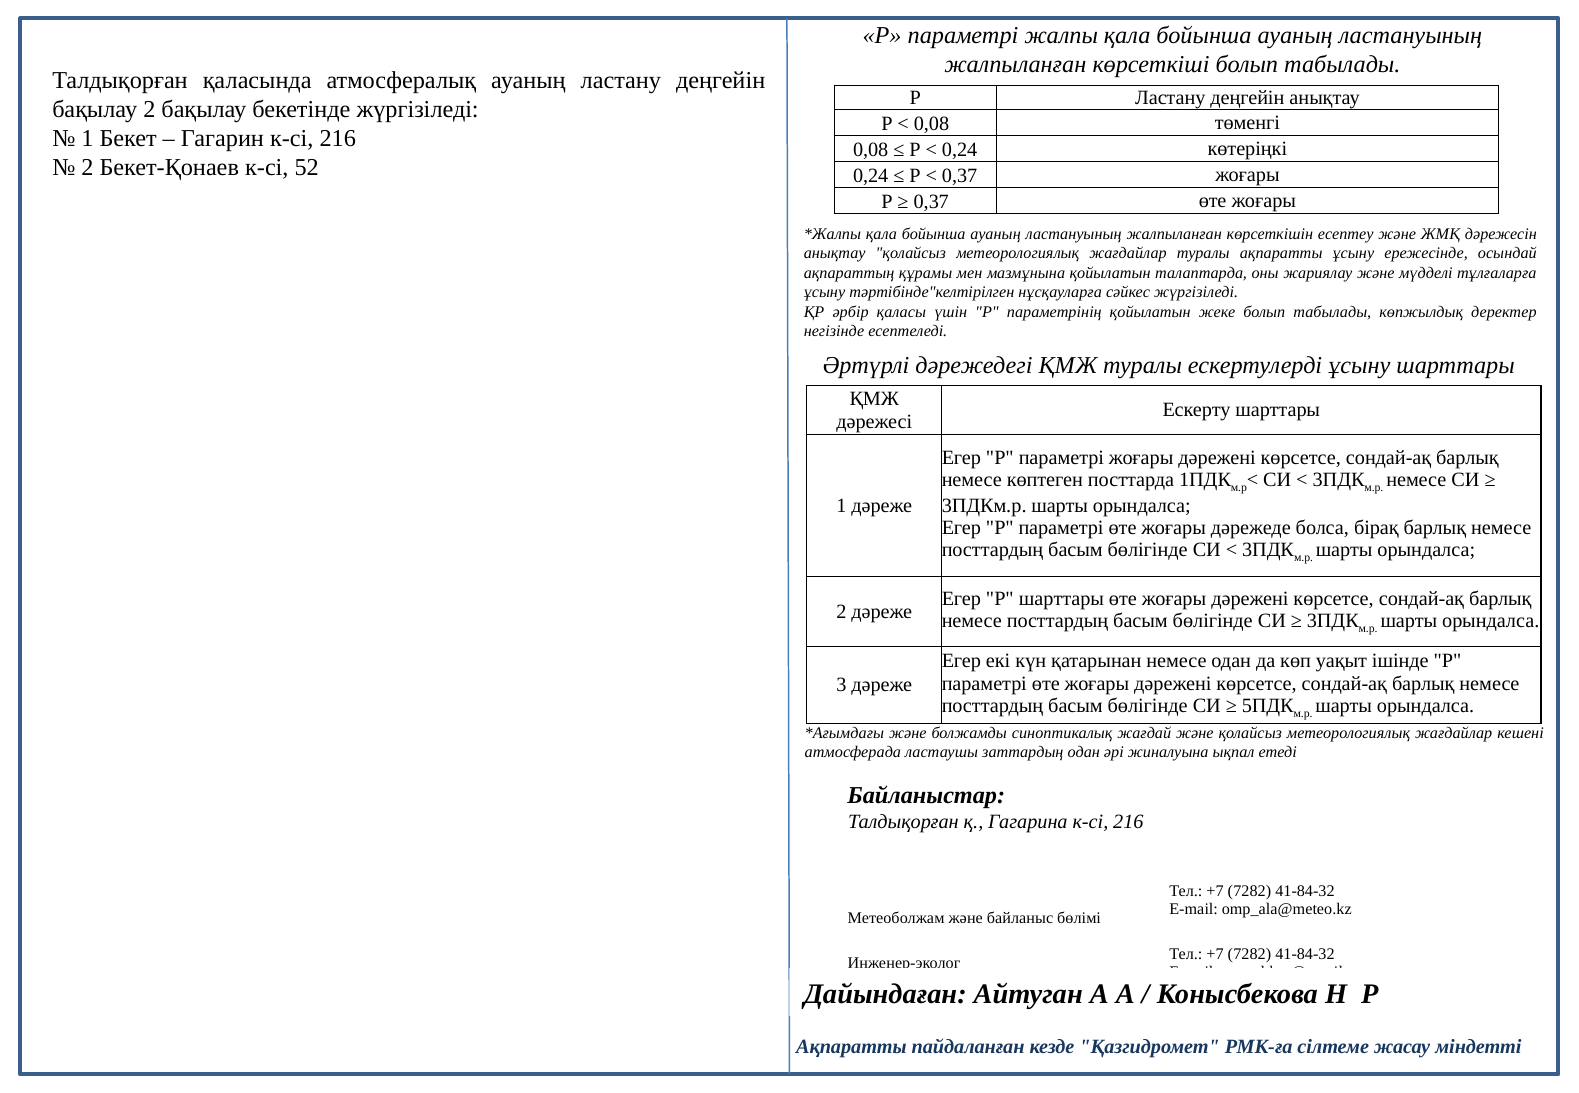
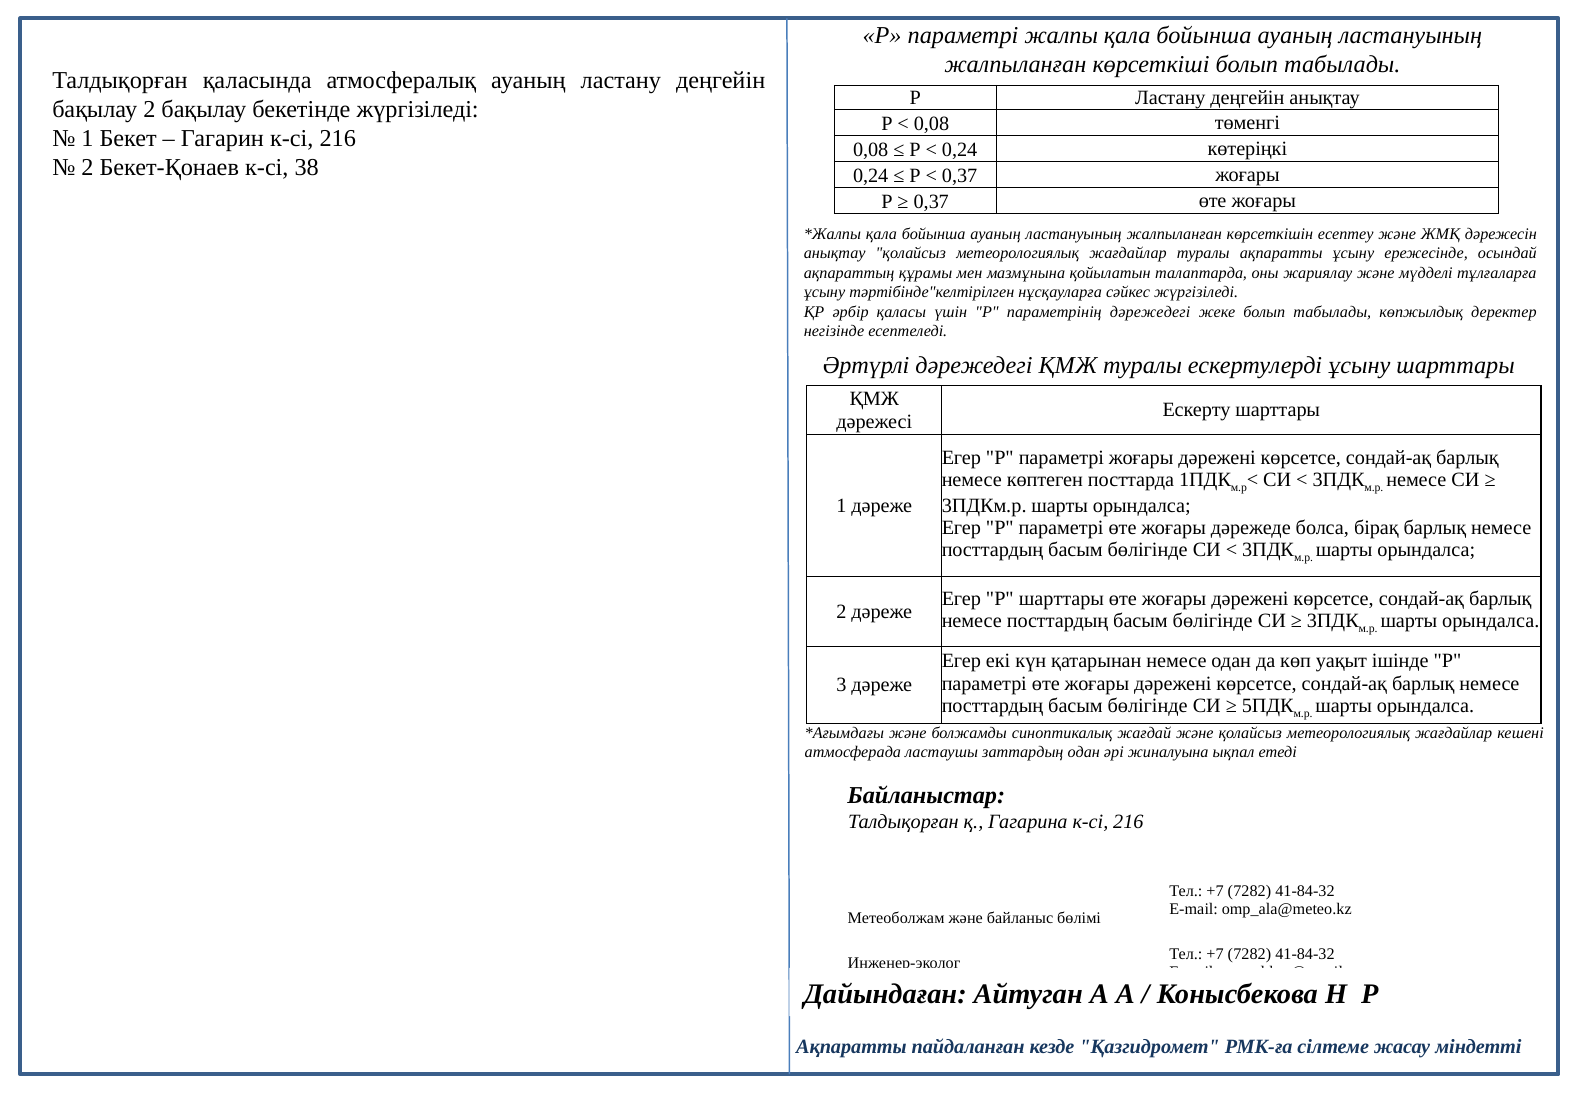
52: 52 -> 38
параметрінің қойылатын: қойылатын -> дәрежедегі
